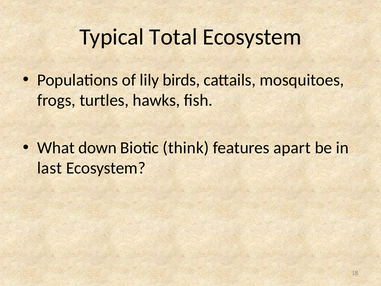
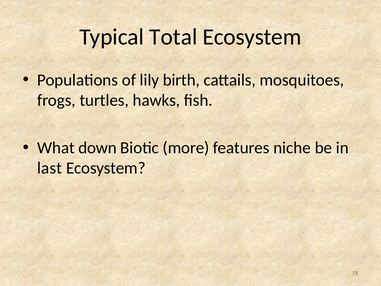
birds: birds -> birth
think: think -> more
apart: apart -> niche
